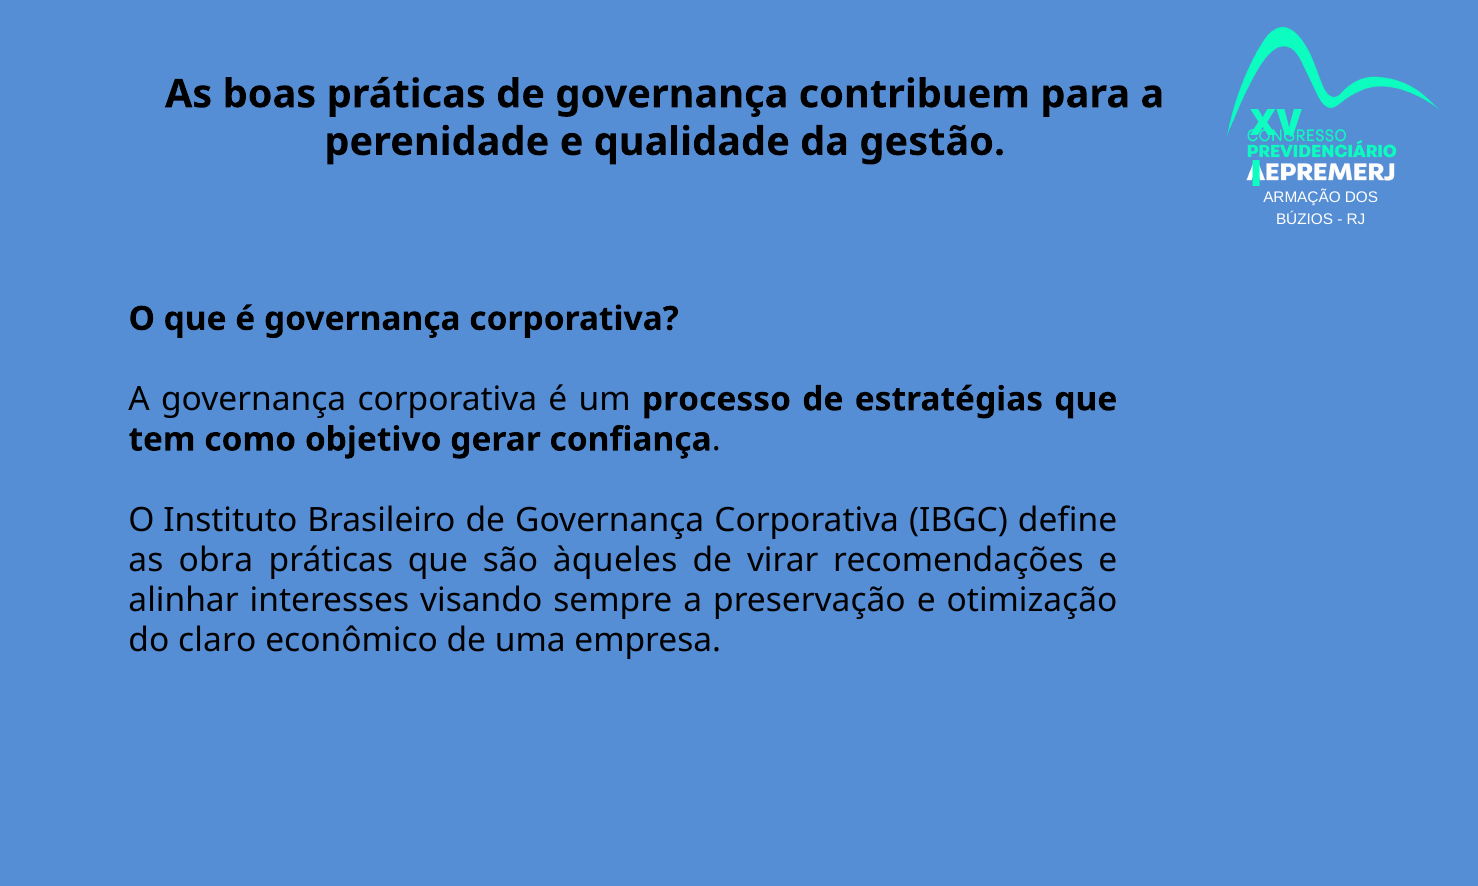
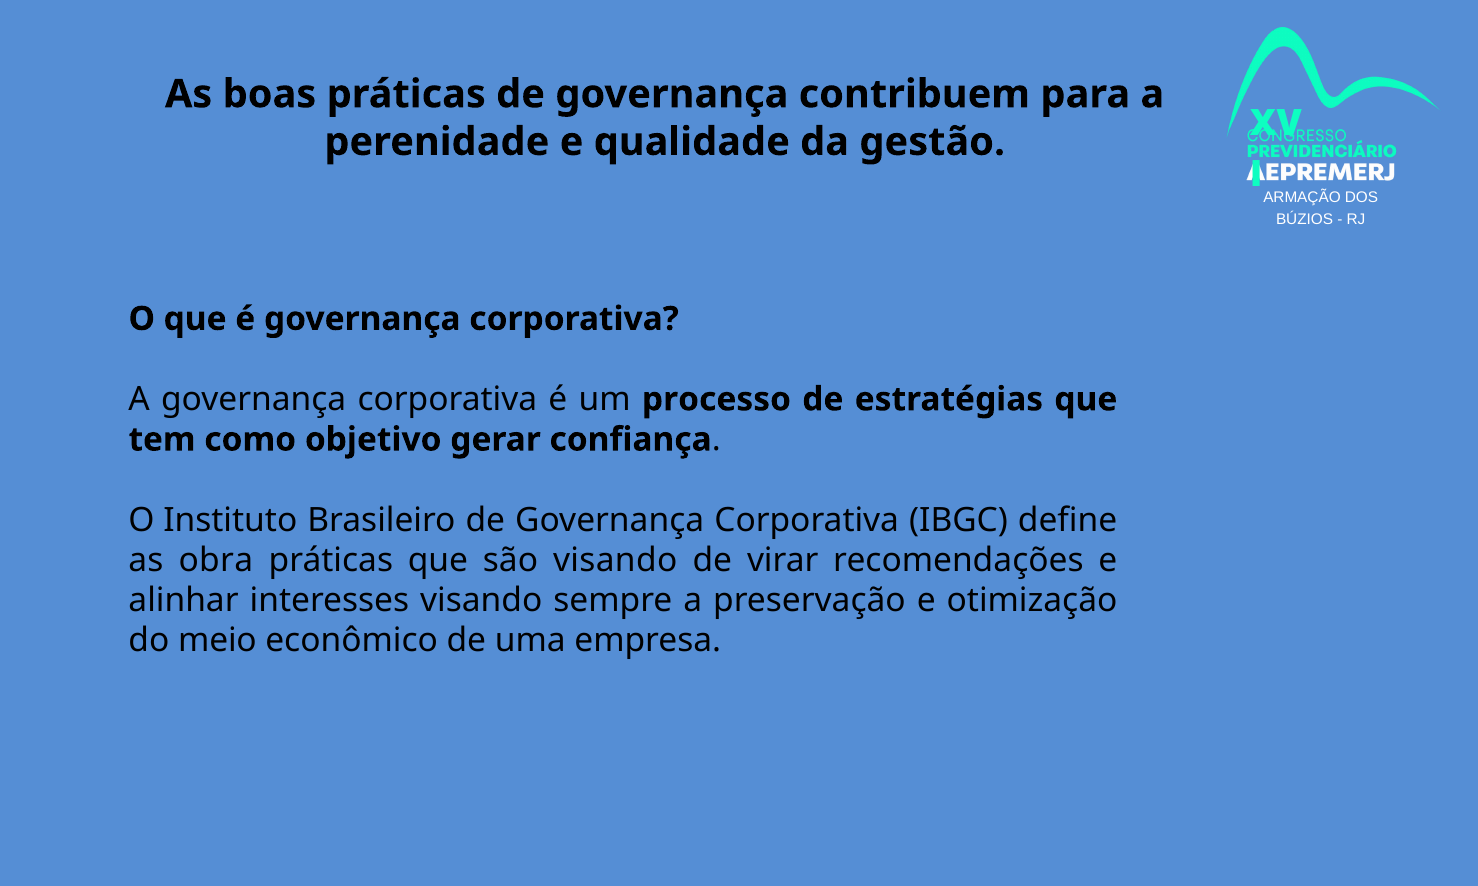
são àqueles: àqueles -> visando
claro: claro -> meio
